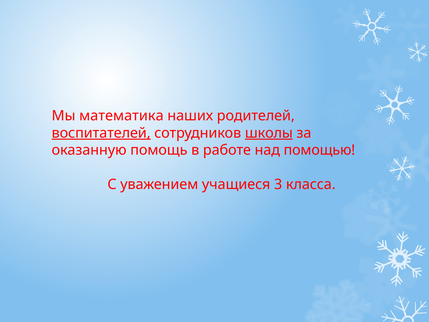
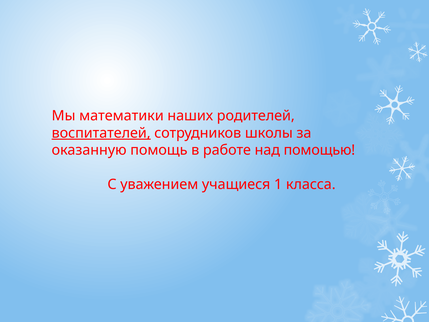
математика: математика -> математики
школы underline: present -> none
3: 3 -> 1
